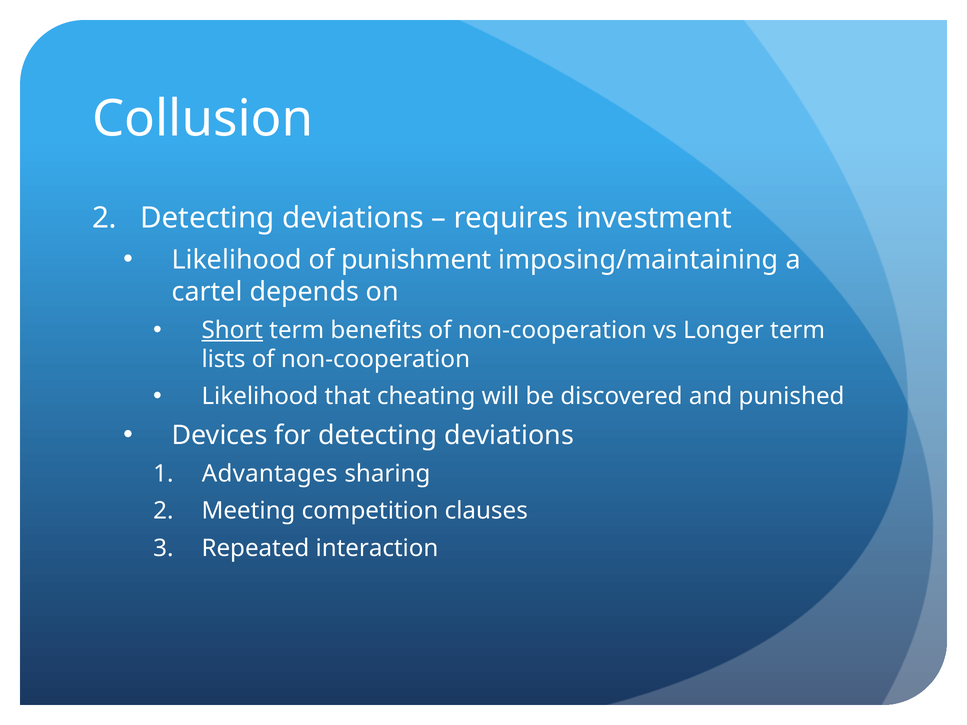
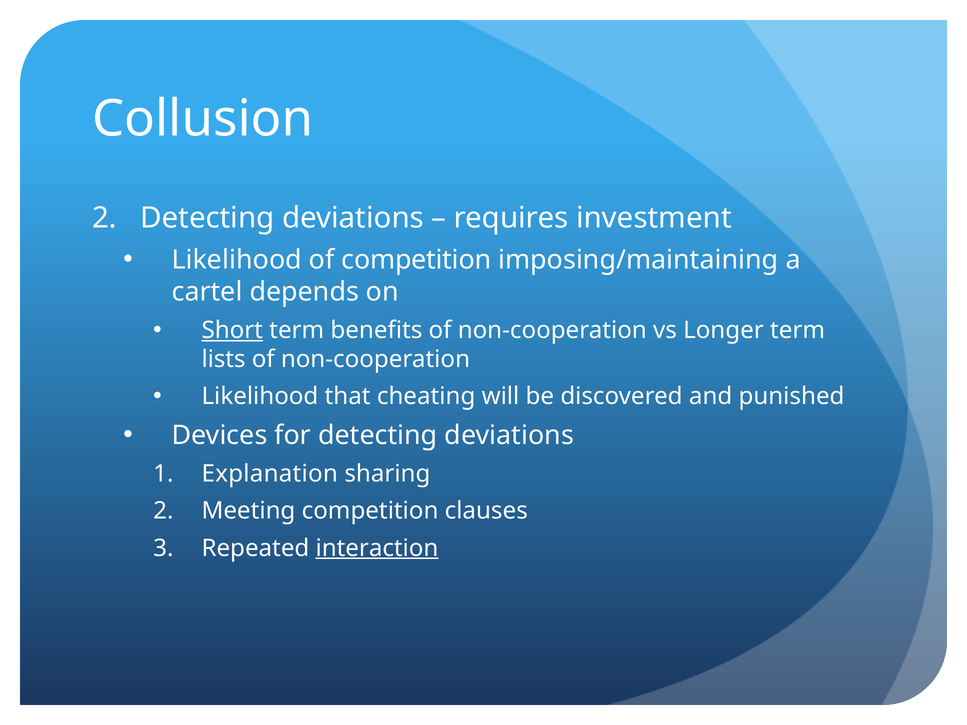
of punishment: punishment -> competition
Advantages: Advantages -> Explanation
interaction underline: none -> present
